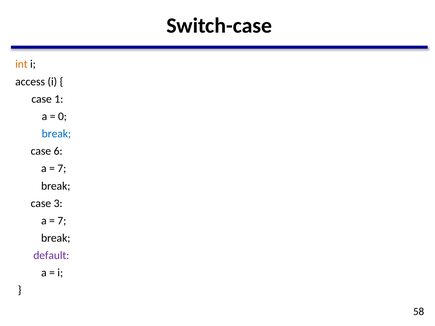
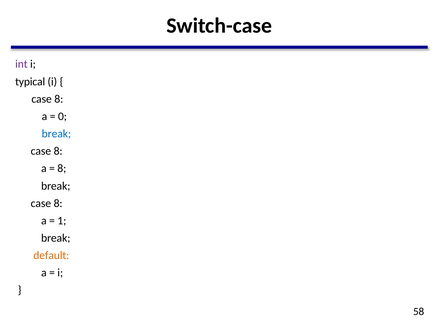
int colour: orange -> purple
access: access -> typical
1 at (59, 99): 1 -> 8
6 at (58, 151): 6 -> 8
7 at (62, 169): 7 -> 8
3 at (58, 203): 3 -> 8
7 at (62, 221): 7 -> 1
default colour: purple -> orange
